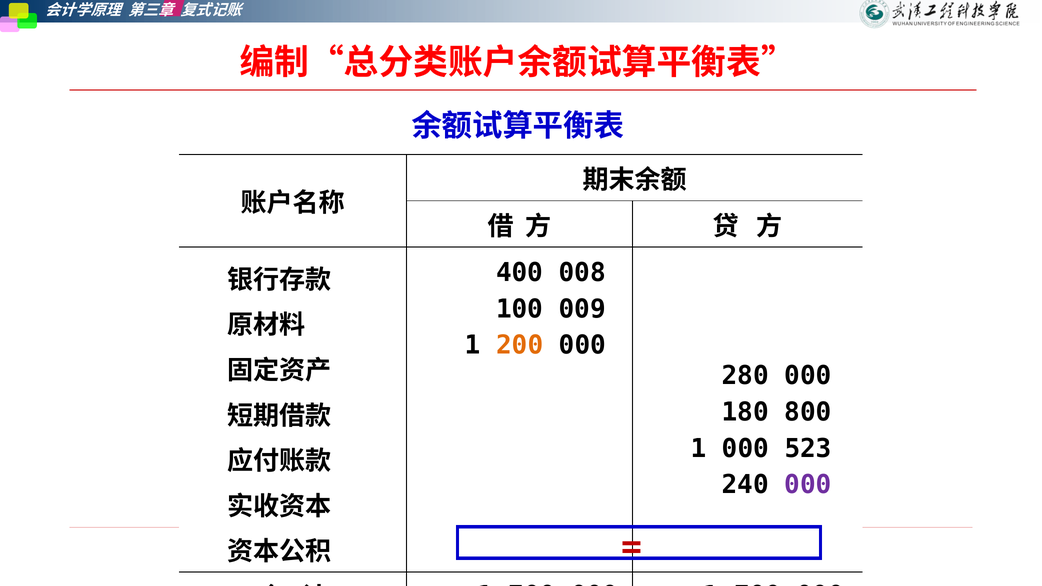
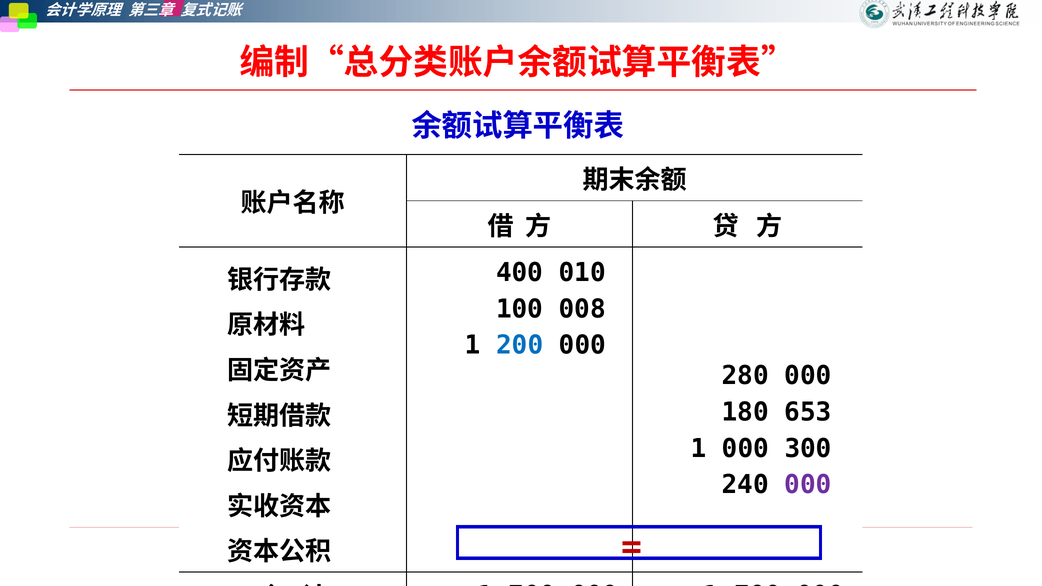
008: 008 -> 010
009: 009 -> 008
200 colour: orange -> blue
800: 800 -> 653
523: 523 -> 300
